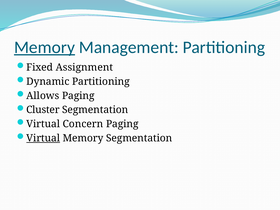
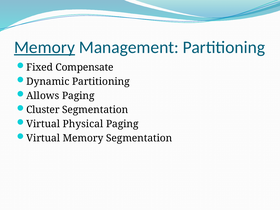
Assignment: Assignment -> Compensate
Concern: Concern -> Physical
Virtual at (43, 138) underline: present -> none
